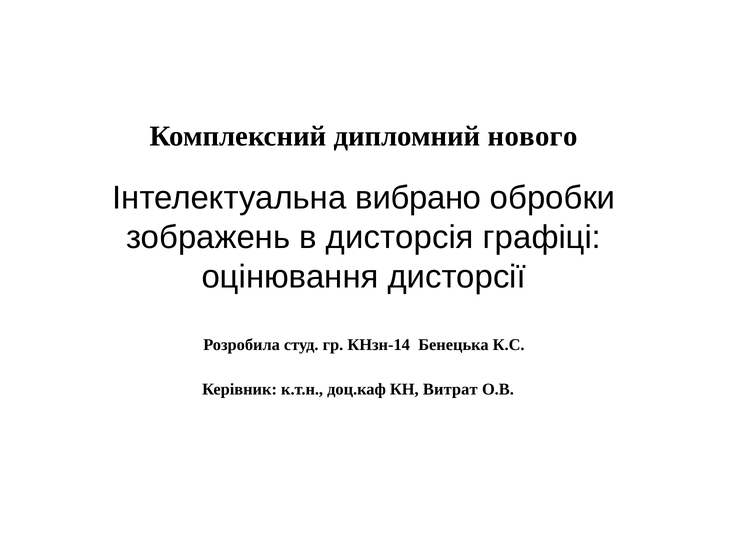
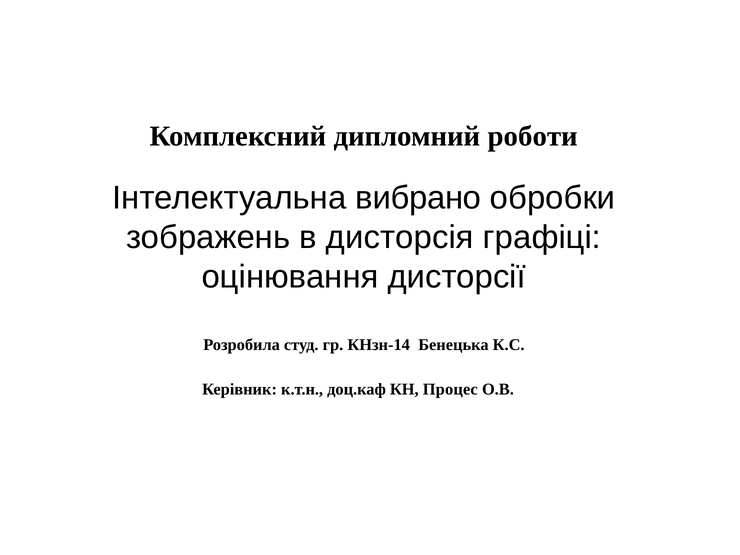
нового: нового -> роботи
Витрат: Витрат -> Процес
